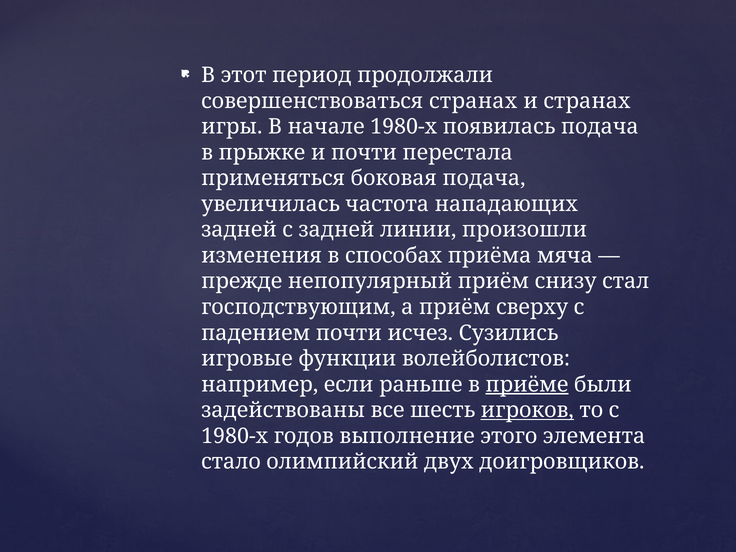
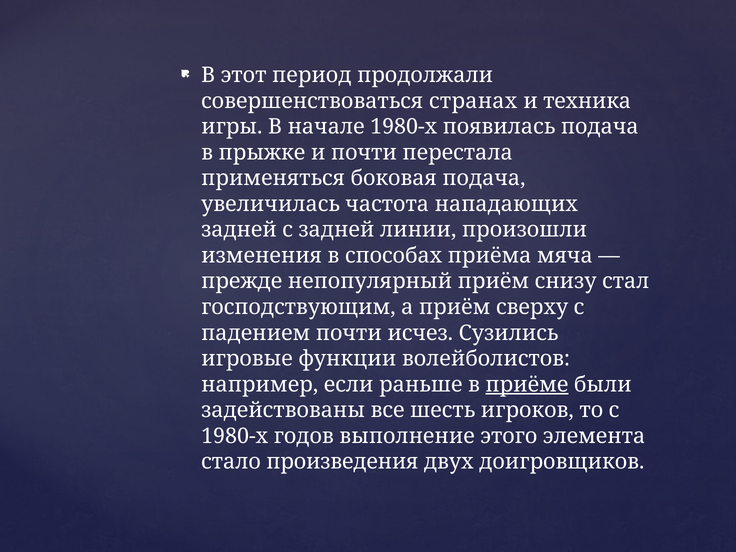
и странах: странах -> техника
игроков underline: present -> none
олимпийский: олимпийский -> произведения
